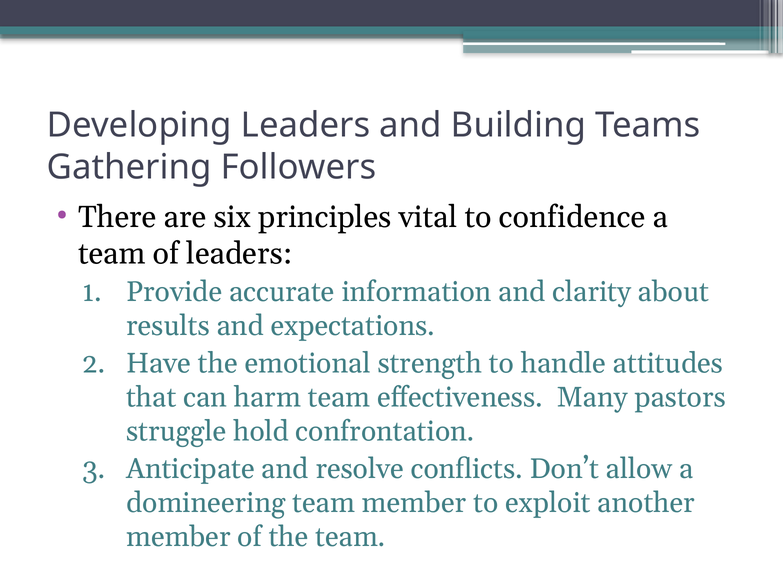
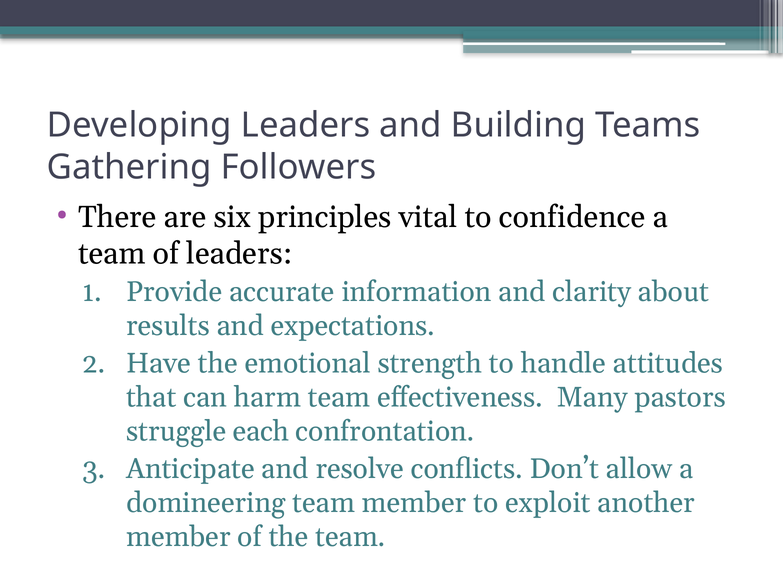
hold: hold -> each
